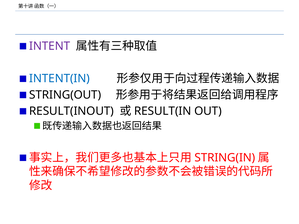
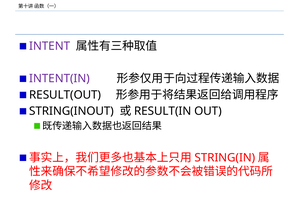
INTENT(IN colour: blue -> purple
STRING(OUT: STRING(OUT -> RESULT(OUT
RESULT(INOUT: RESULT(INOUT -> STRING(INOUT
